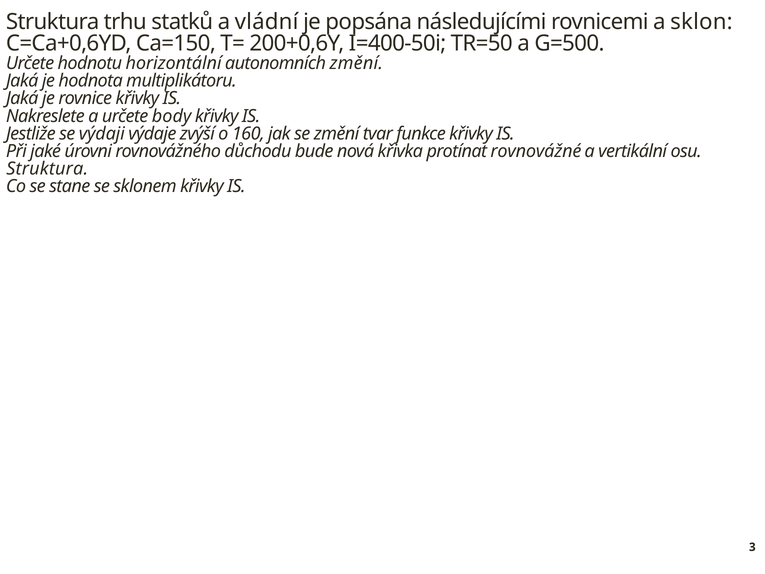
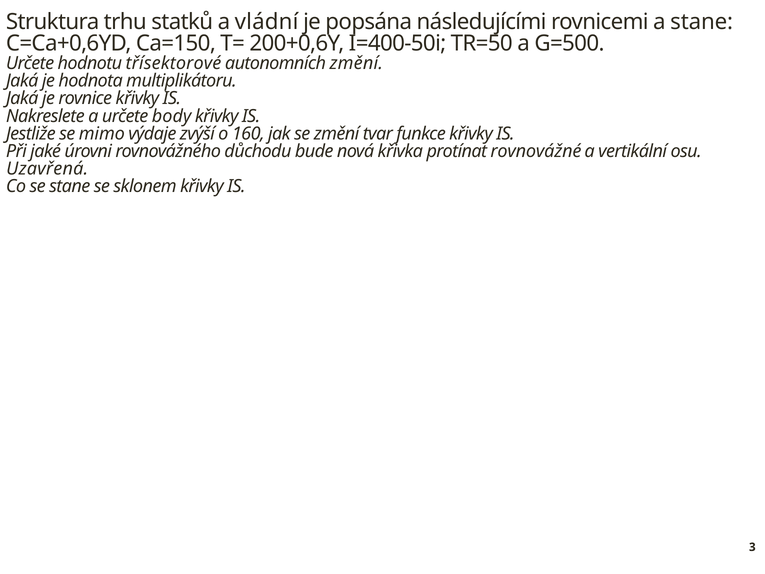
a sklon: sklon -> stane
horizontální: horizontální -> třísektorové
výdaji: výdaji -> mimo
Struktura at (47, 169): Struktura -> Uzavřená
